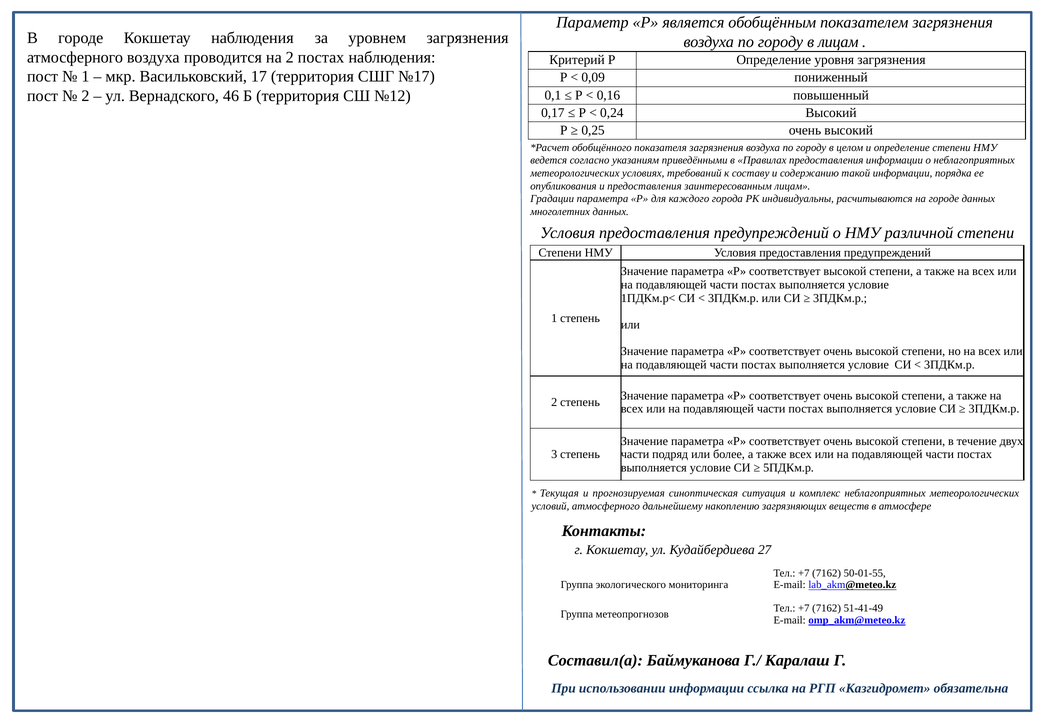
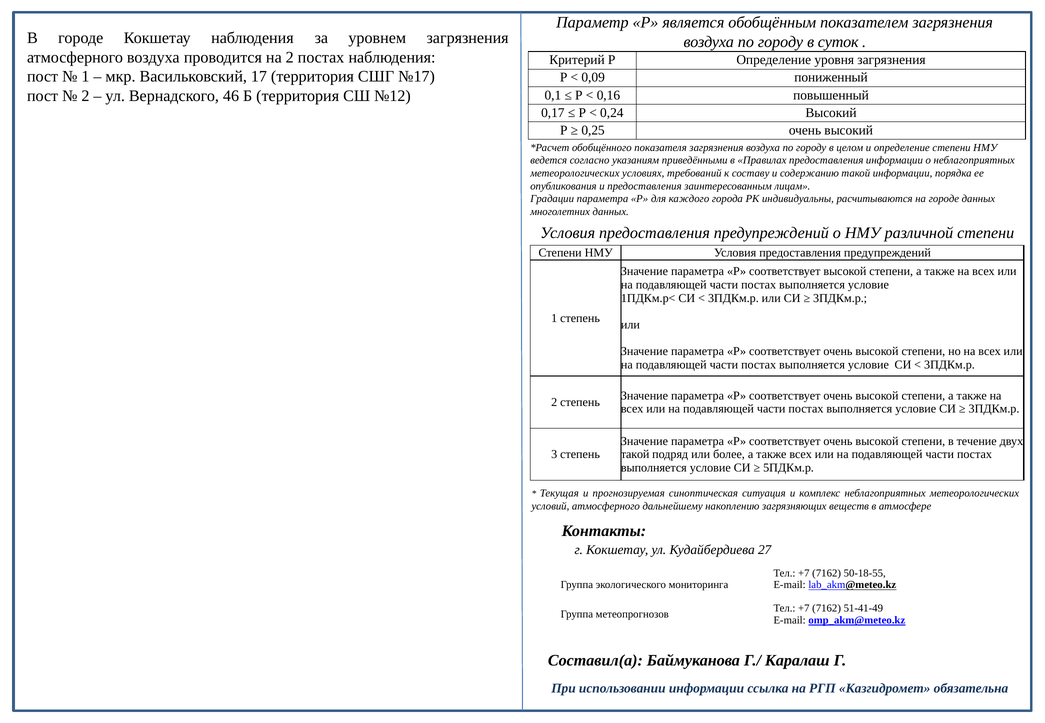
в лицам: лицам -> суток
части at (635, 455): части -> такой
50-01-55: 50-01-55 -> 50-18-55
